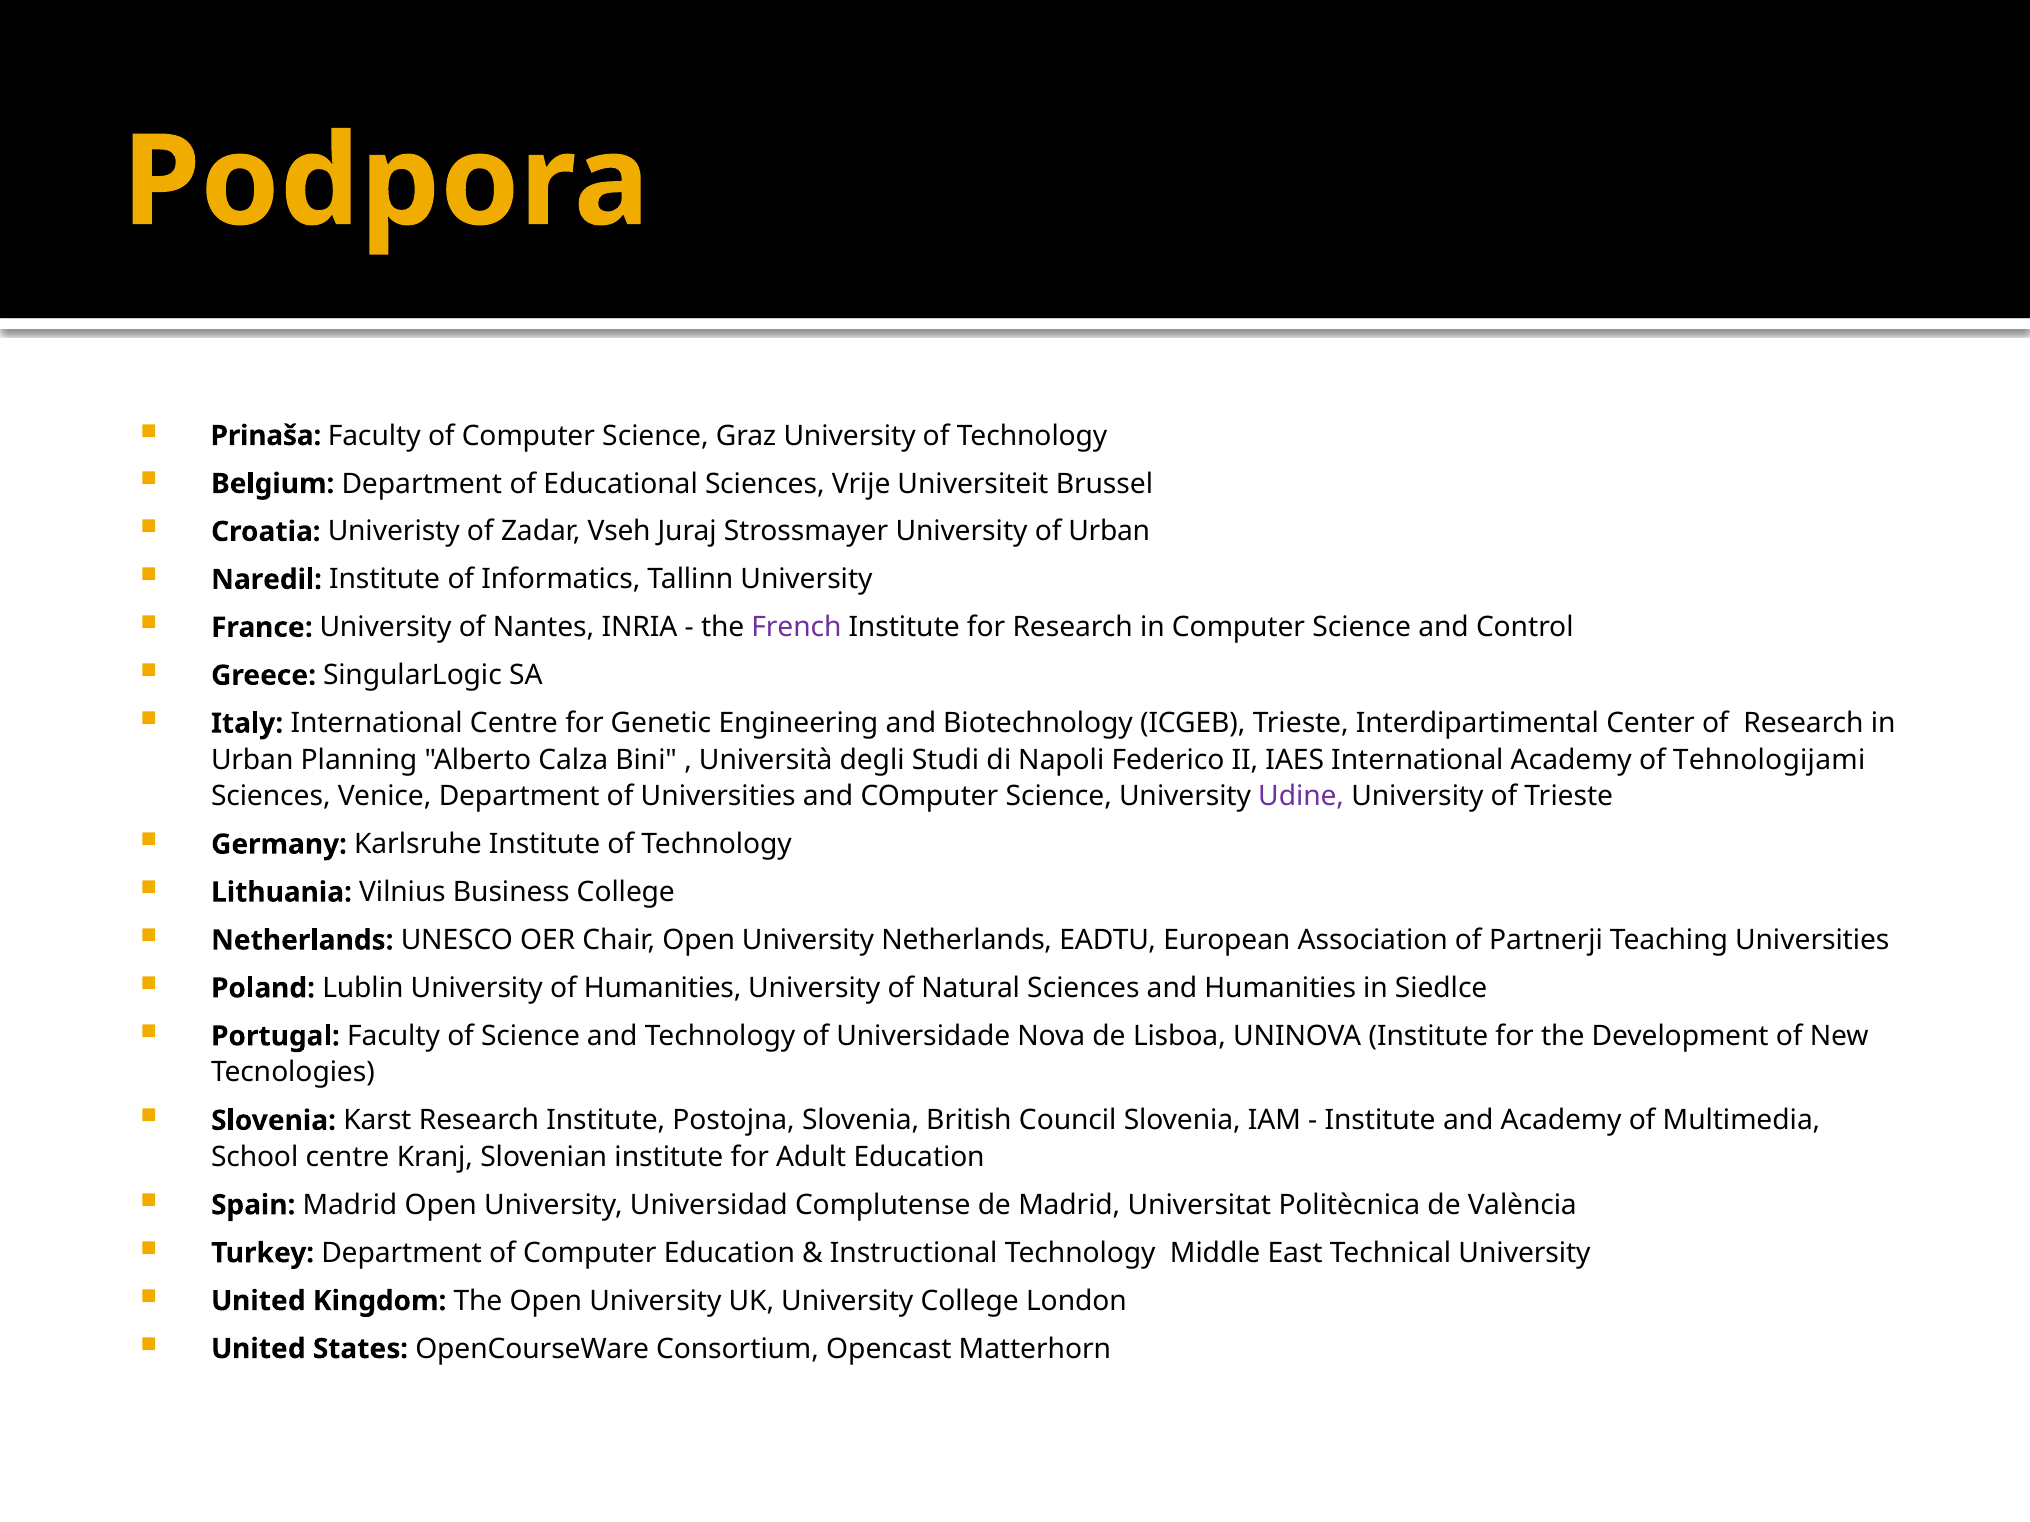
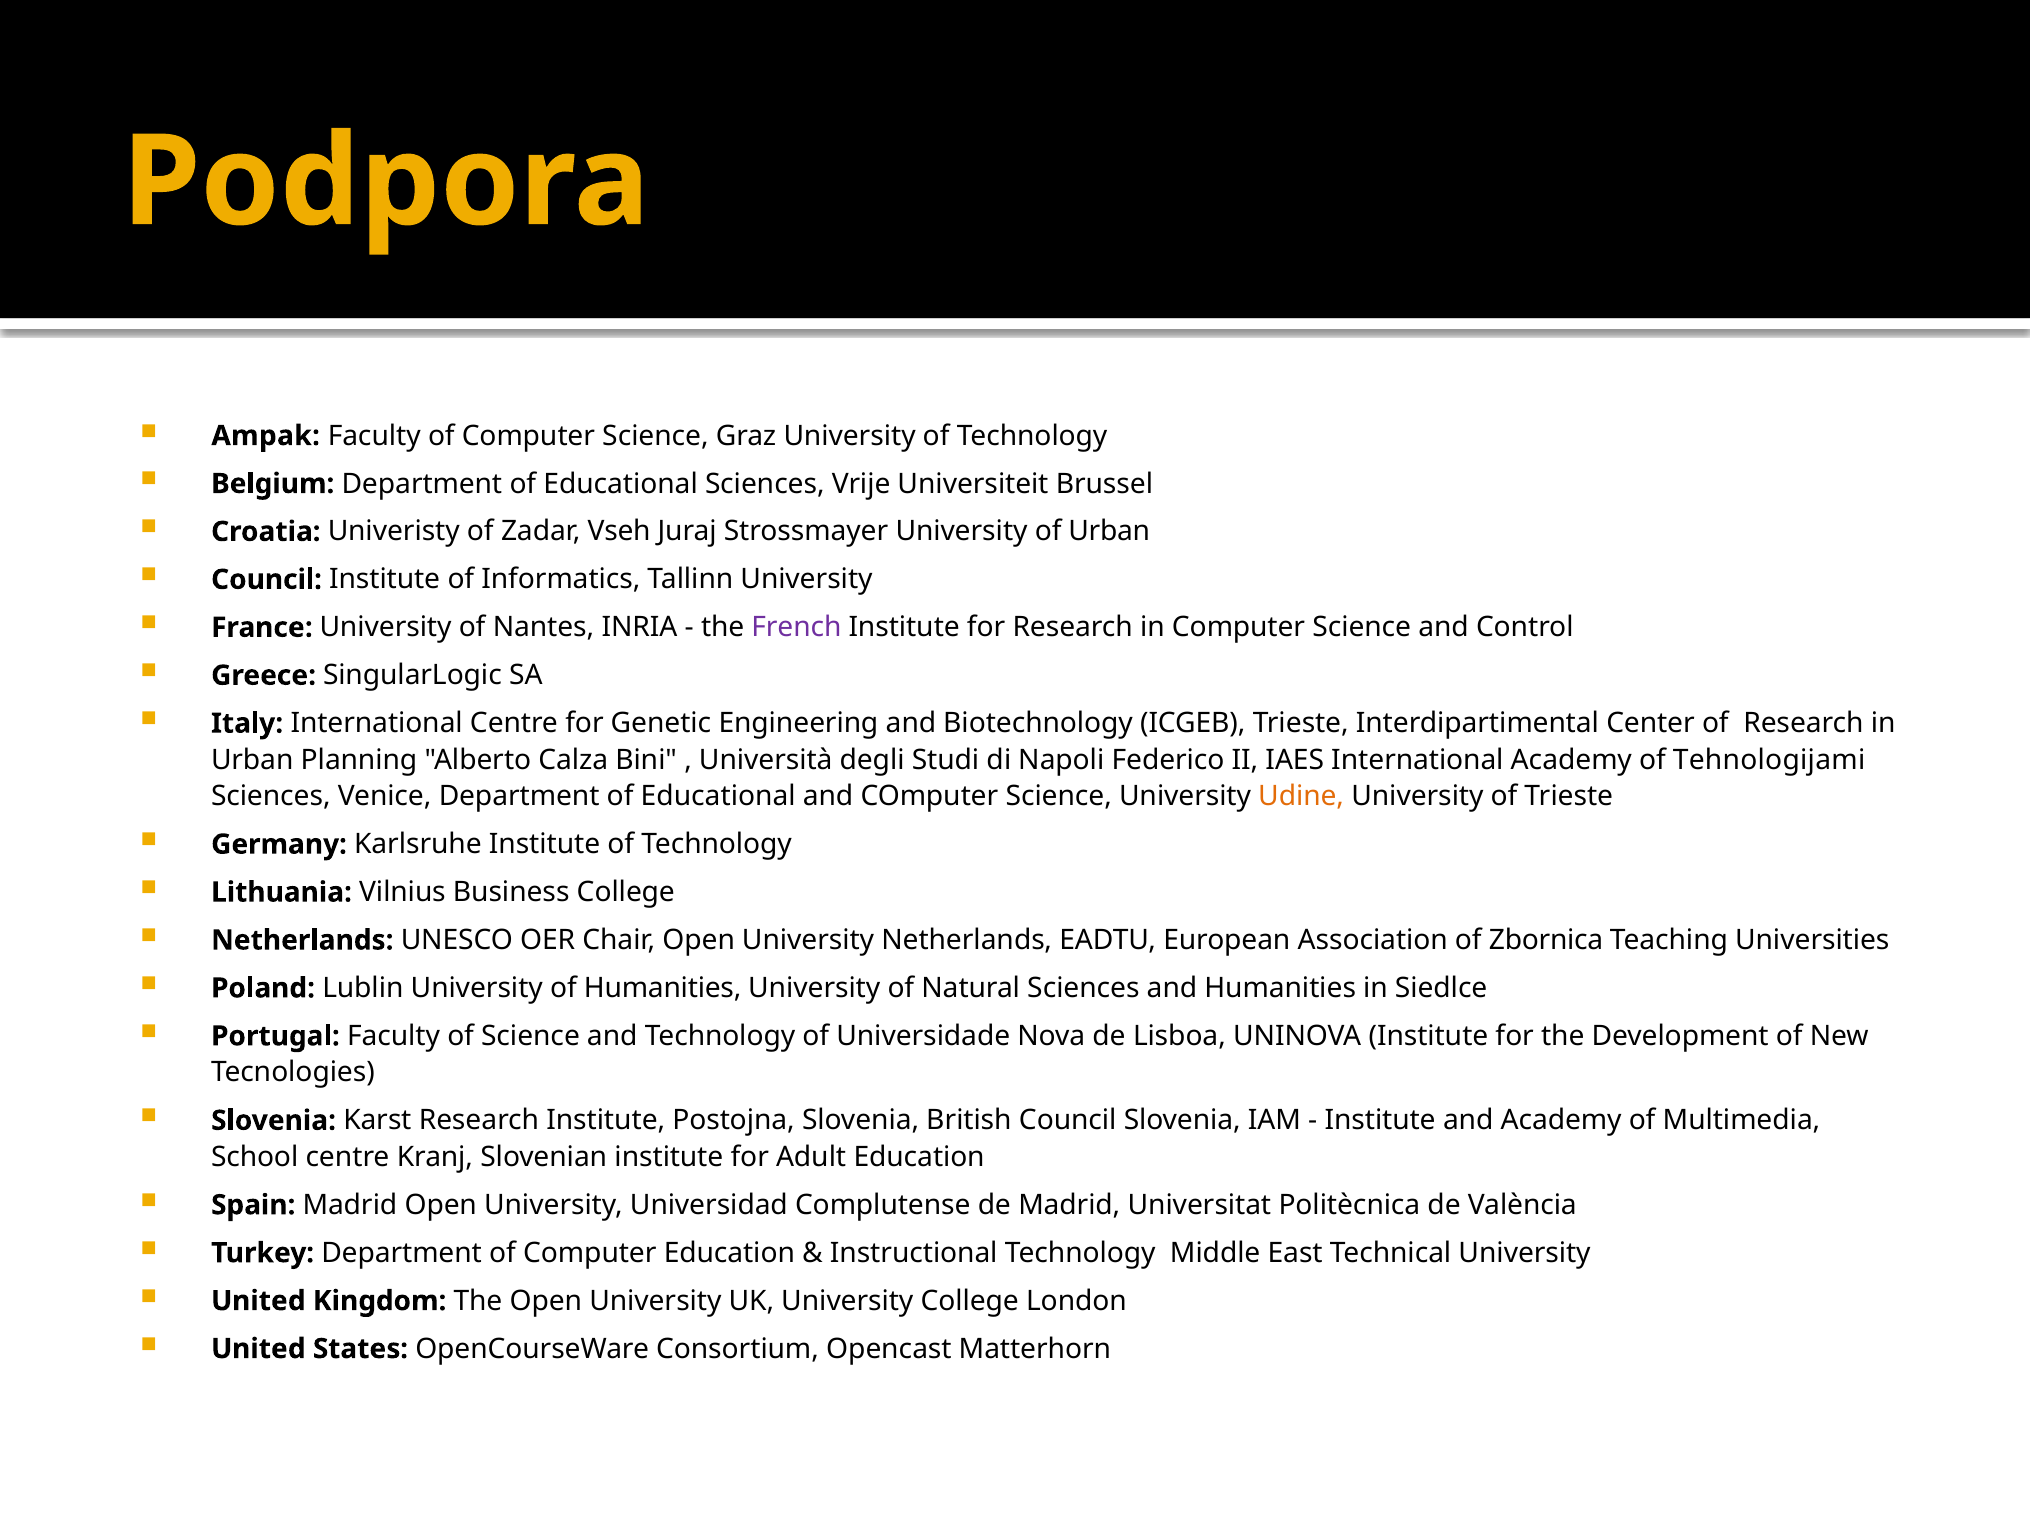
Prinaša: Prinaša -> Ampak
Naredil at (267, 580): Naredil -> Council
Venice Department of Universities: Universities -> Educational
Udine colour: purple -> orange
Partnerji: Partnerji -> Zbornica
